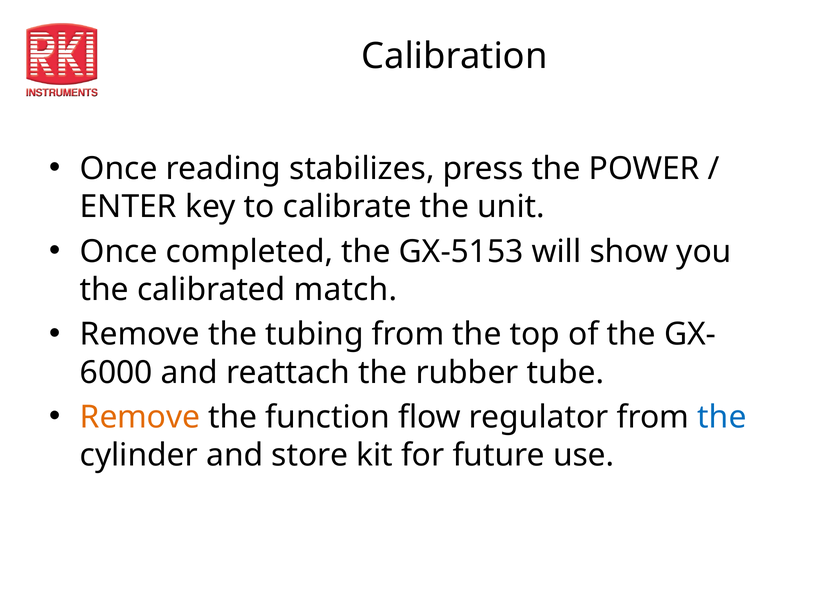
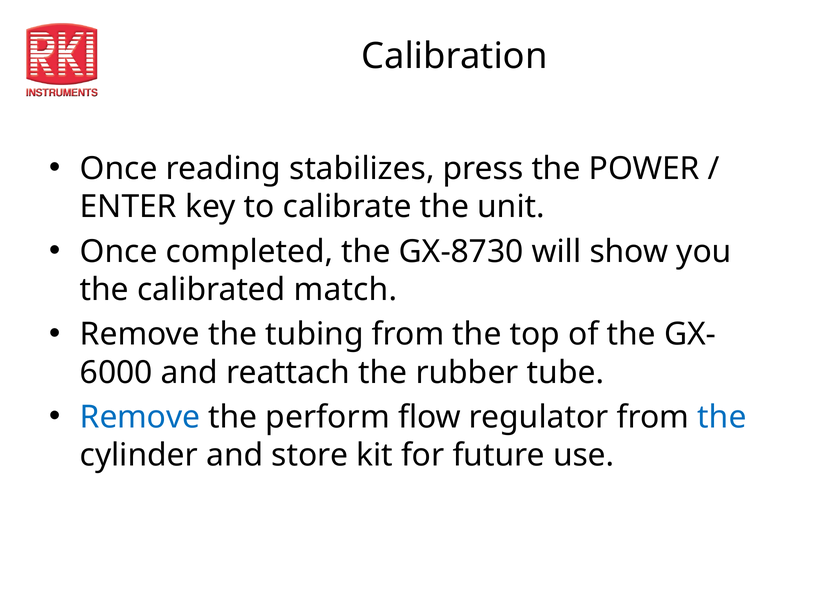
GX-5153: GX-5153 -> GX-8730
Remove at (140, 417) colour: orange -> blue
function: function -> perform
